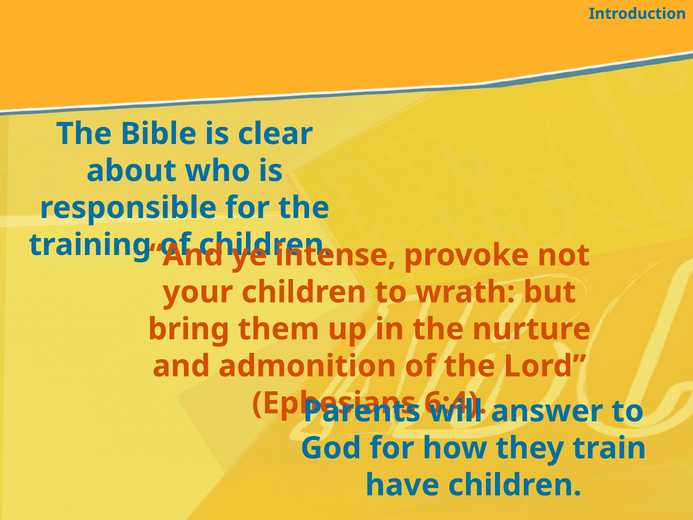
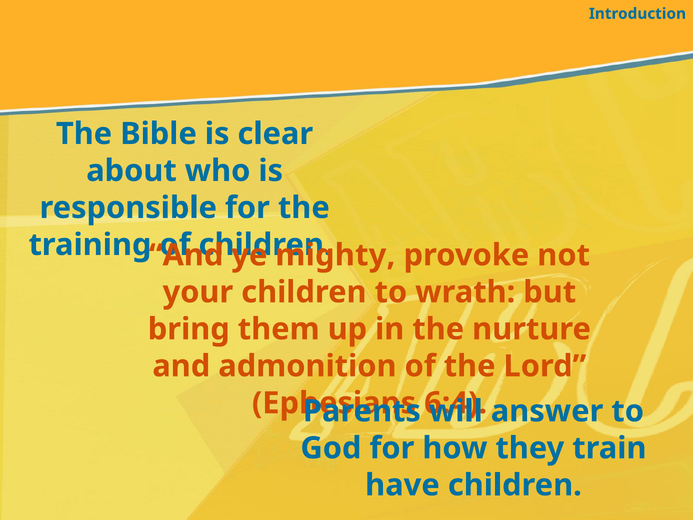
intense: intense -> mighty
